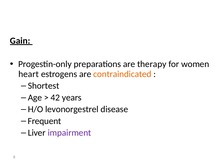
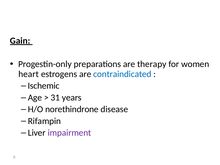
contraindicated colour: orange -> blue
Shortest: Shortest -> Ischemic
42: 42 -> 31
levonorgestrel: levonorgestrel -> norethindrone
Frequent: Frequent -> Rifampin
